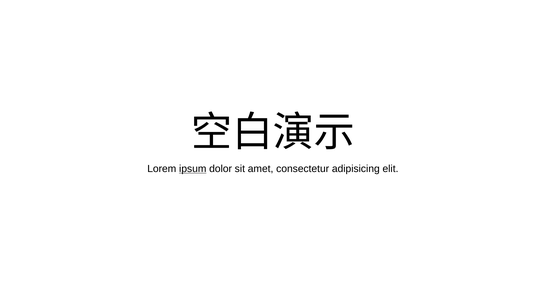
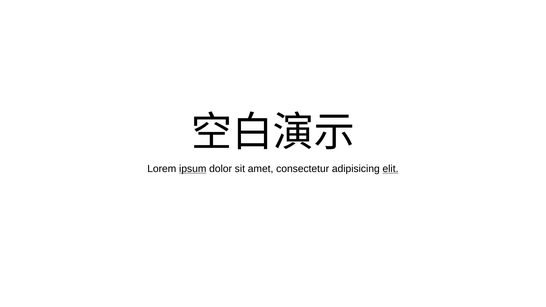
elit underline: none -> present
